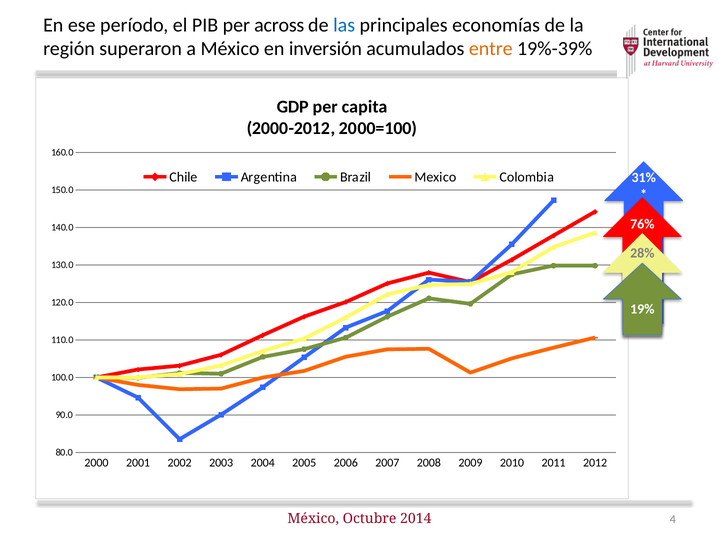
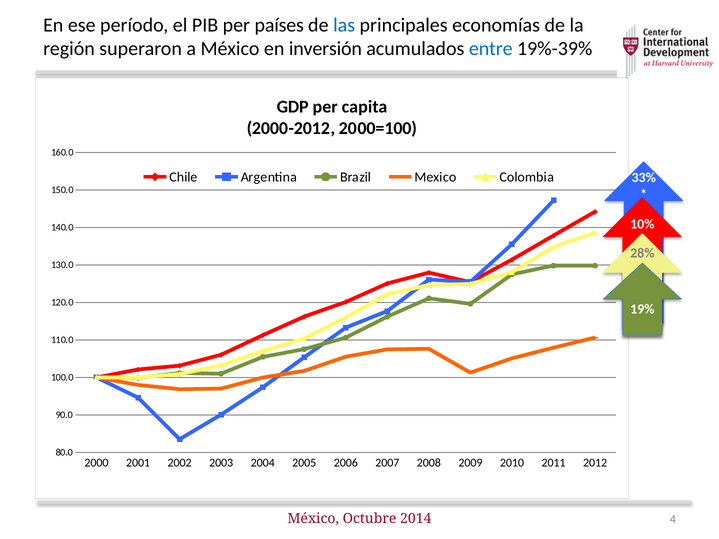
across: across -> países
entre colour: orange -> blue
31%: 31% -> 33%
76%: 76% -> 10%
